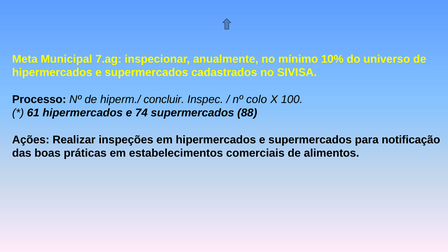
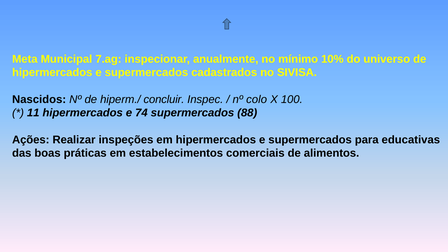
Processo: Processo -> Nascidos
61: 61 -> 11
notificação: notificação -> educativas
